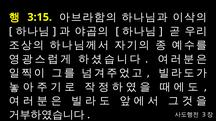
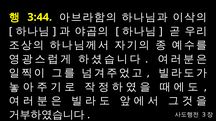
3:15: 3:15 -> 3:44
